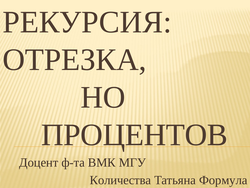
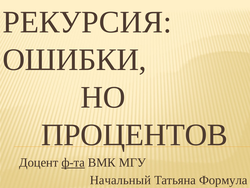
ОТРЕЗКА: ОТРЕЗКА -> ОШИБКИ
ф-та underline: none -> present
Количества: Количества -> Начальный
